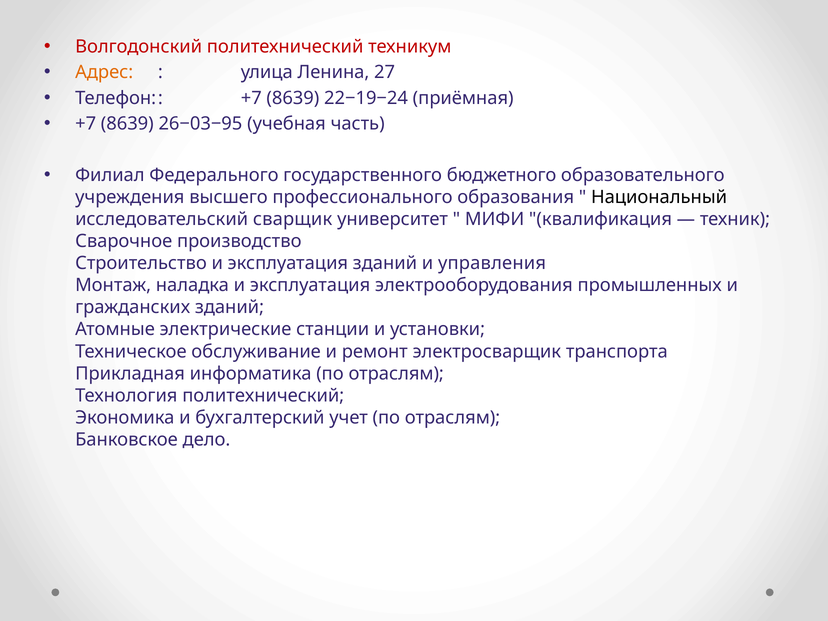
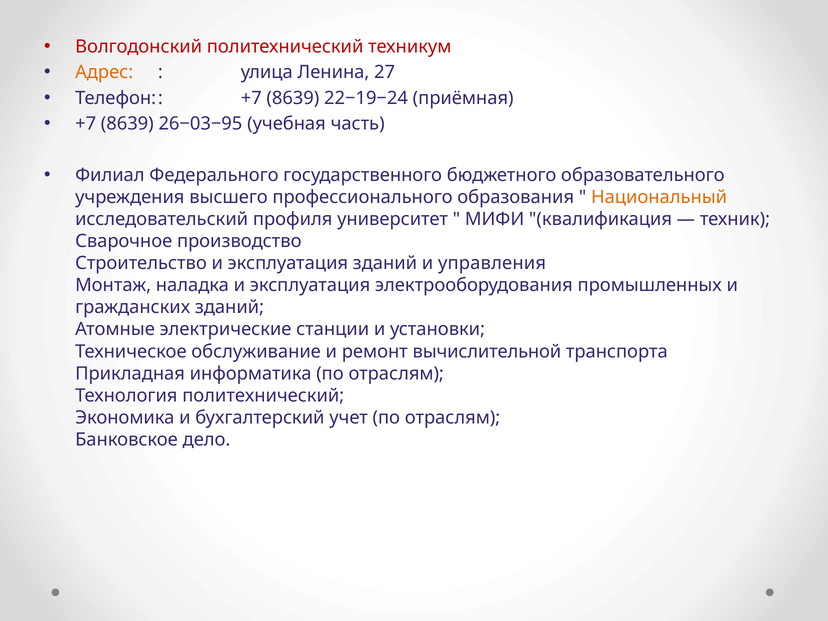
Национальный colour: black -> orange
сварщик: сварщик -> профиля
электросварщик: электросварщик -> вычислительной
